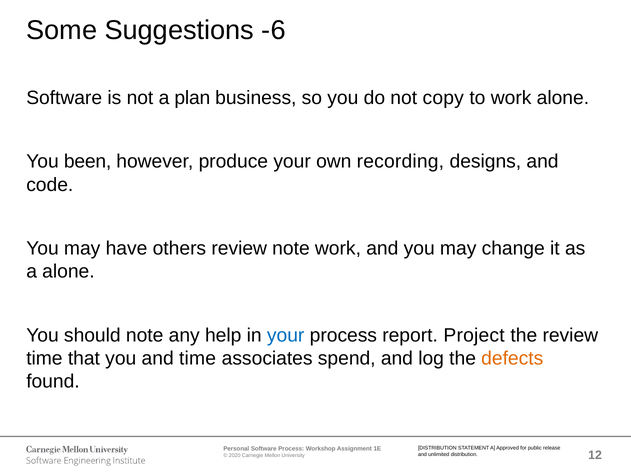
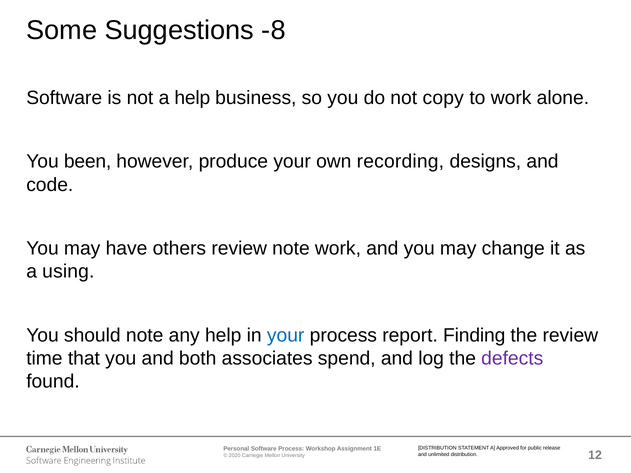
-6: -6 -> -8
a plan: plan -> help
a alone: alone -> using
Project: Project -> Finding
and time: time -> both
defects colour: orange -> purple
